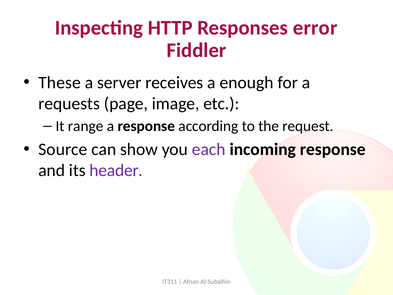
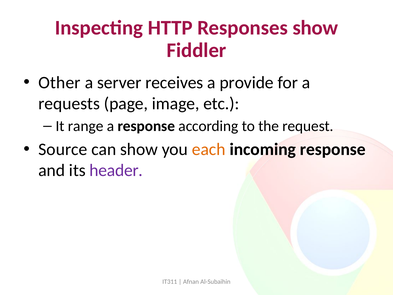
Responses error: error -> show
These: These -> Other
enough: enough -> provide
each colour: purple -> orange
